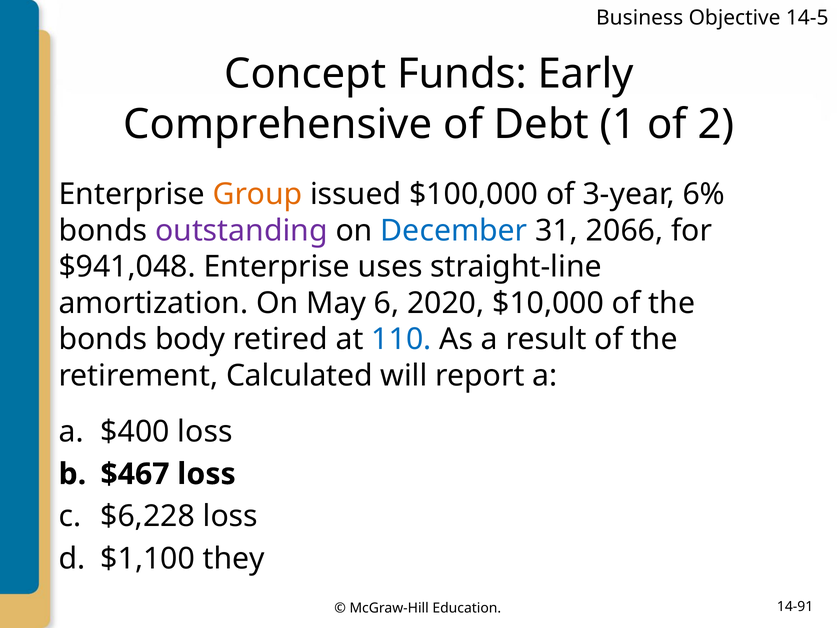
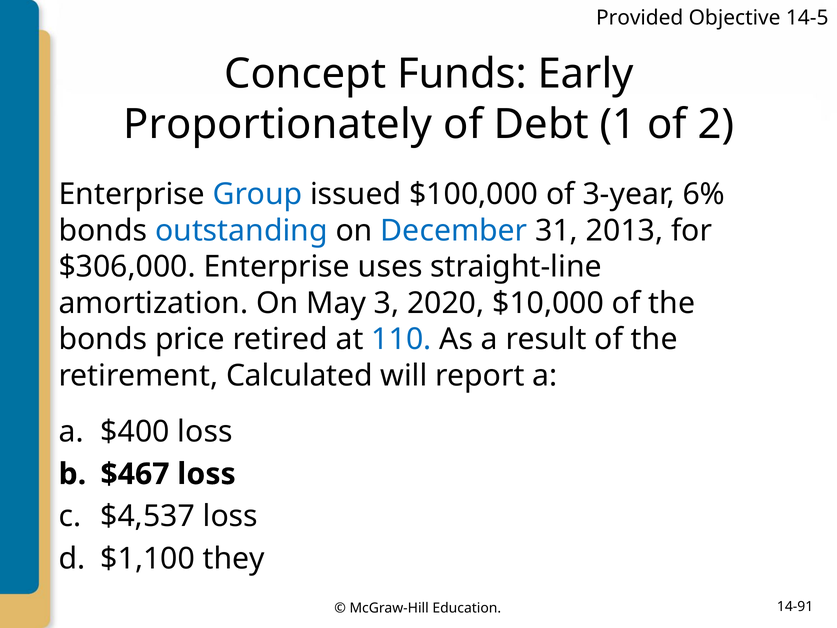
Business: Business -> Provided
Comprehensive: Comprehensive -> Proportionately
Group colour: orange -> blue
outstanding colour: purple -> blue
2066: 2066 -> 2013
$941,048: $941,048 -> $306,000
6: 6 -> 3
body: body -> price
$6,228: $6,228 -> $4,537
